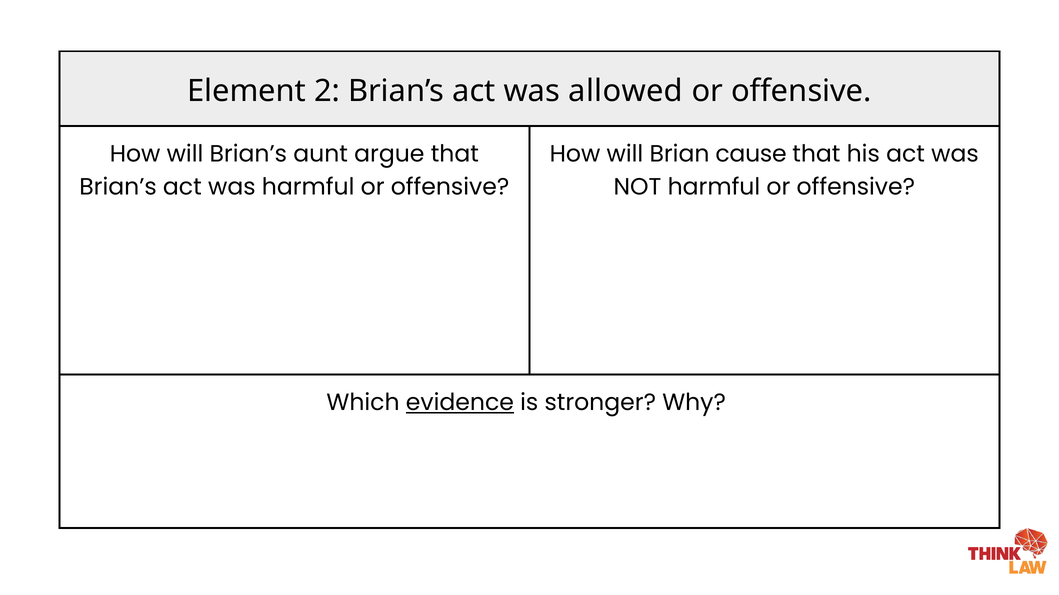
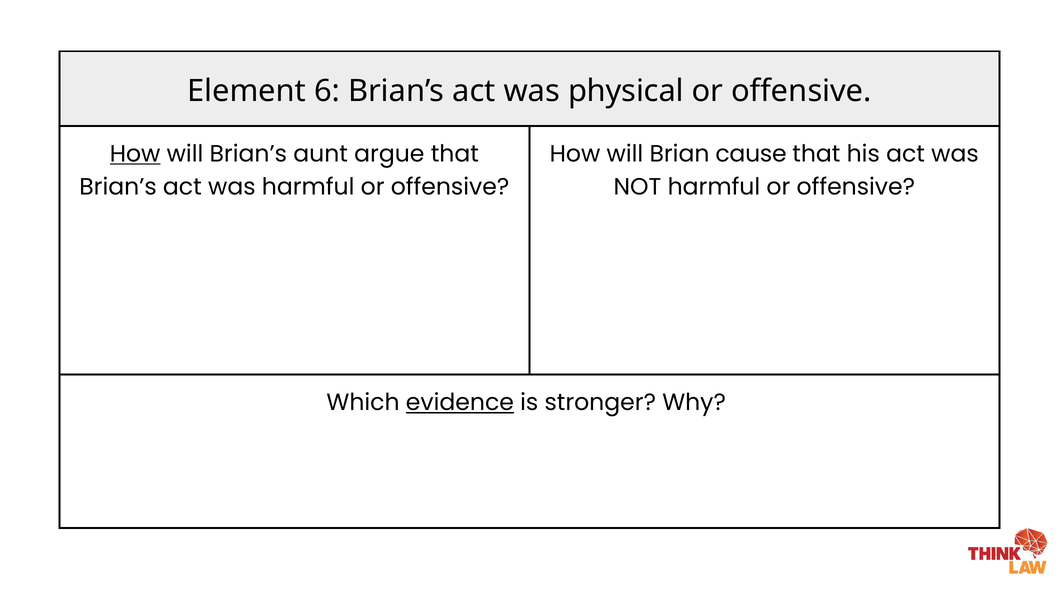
2: 2 -> 6
allowed: allowed -> physical
How at (135, 154) underline: none -> present
